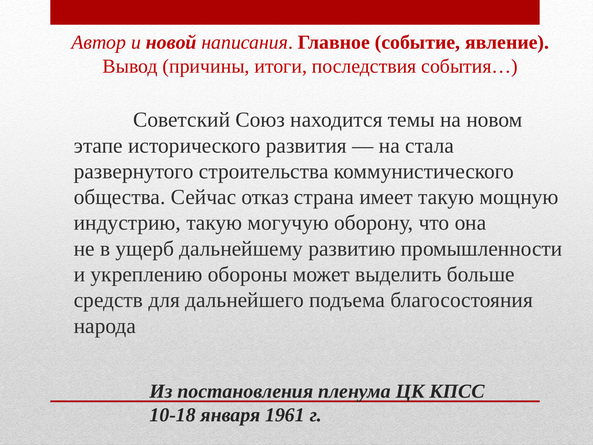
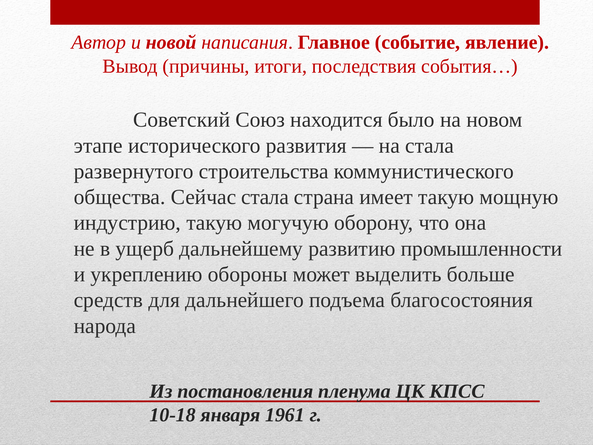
темы: темы -> было
Сейчас отказ: отказ -> стала
